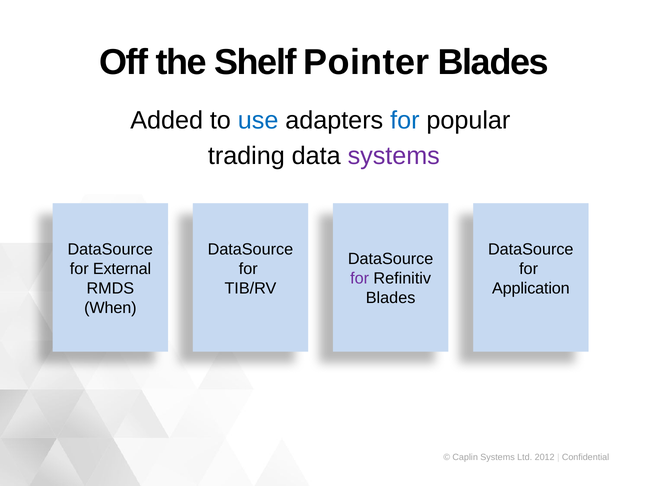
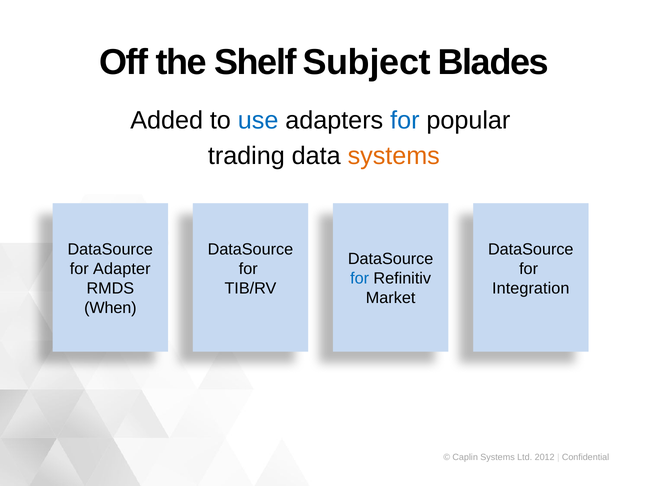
Pointer: Pointer -> Subject
systems at (394, 156) colour: purple -> orange
External: External -> Adapter
for at (360, 279) colour: purple -> blue
Application: Application -> Integration
Blades at (391, 298): Blades -> Market
